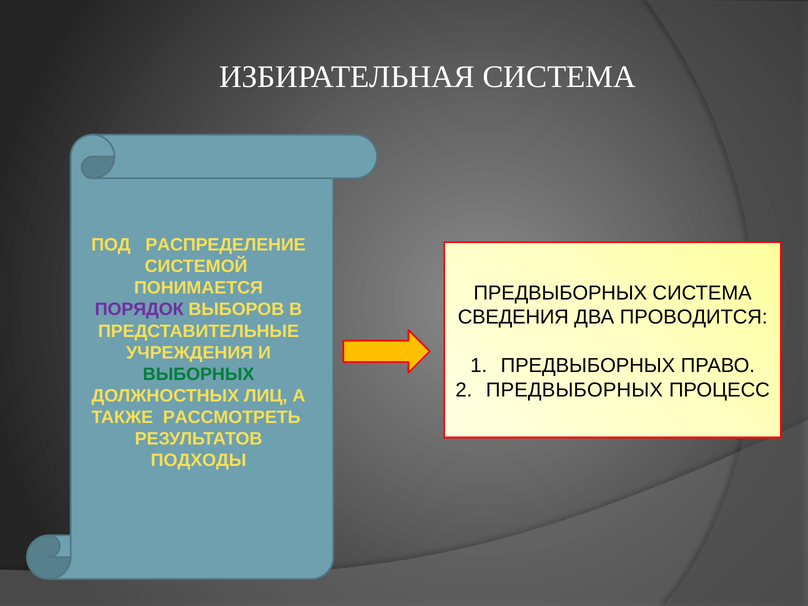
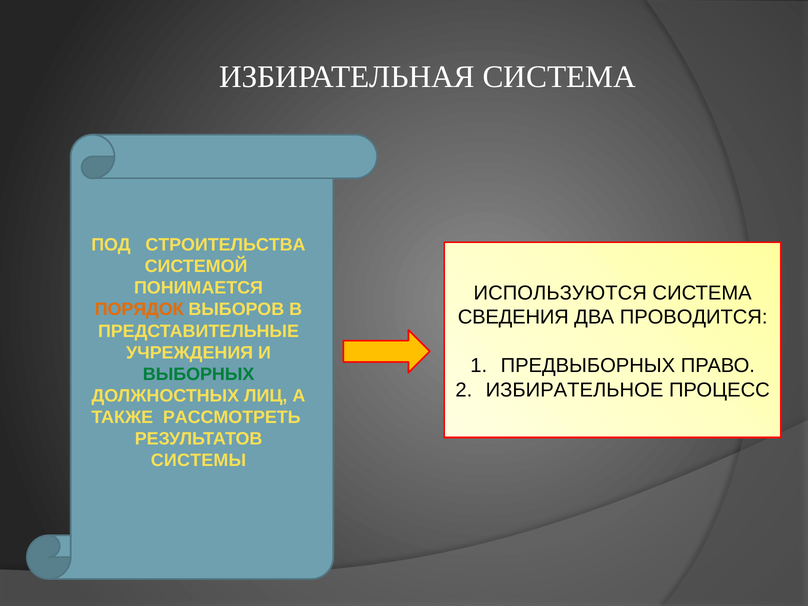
РАСПРЕДЕЛЕНИЕ: РАСПРЕДЕЛЕНИЕ -> СТРОИТЕЛЬСТВА
ПРЕДВЫБОРНЫХ at (560, 293): ПРЕДВЫБОРНЫХ -> ИСПОЛЬЗУЮТСЯ
ПОРЯДОК colour: purple -> orange
ПРЕДВЫБОРНЫХ at (574, 390): ПРЕДВЫБОРНЫХ -> ИЗБИРАТЕЛЬНОЕ
ПОДХОДЫ: ПОДХОДЫ -> СИСТЕМЫ
